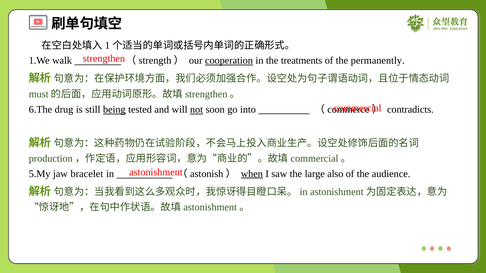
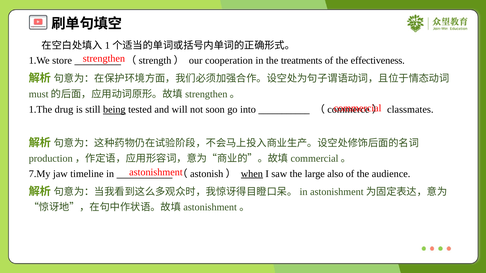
walk: walk -> store
cooperation underline: present -> none
permanently: permanently -> effectiveness
6.The: 6.The -> 1.The
not underline: present -> none
contradicts: contradicts -> classmates
5.My: 5.My -> 7.My
bracelet: bracelet -> timeline
